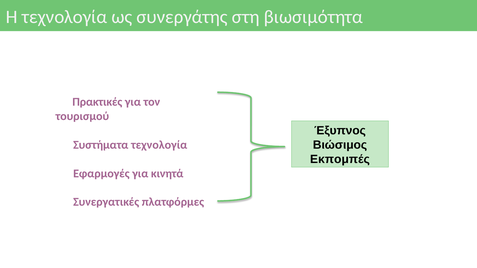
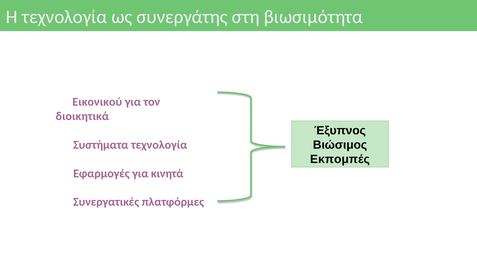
Πρακτικές: Πρακτικές -> Εικονικού
τουρισμού: τουρισμού -> διοικητικά
